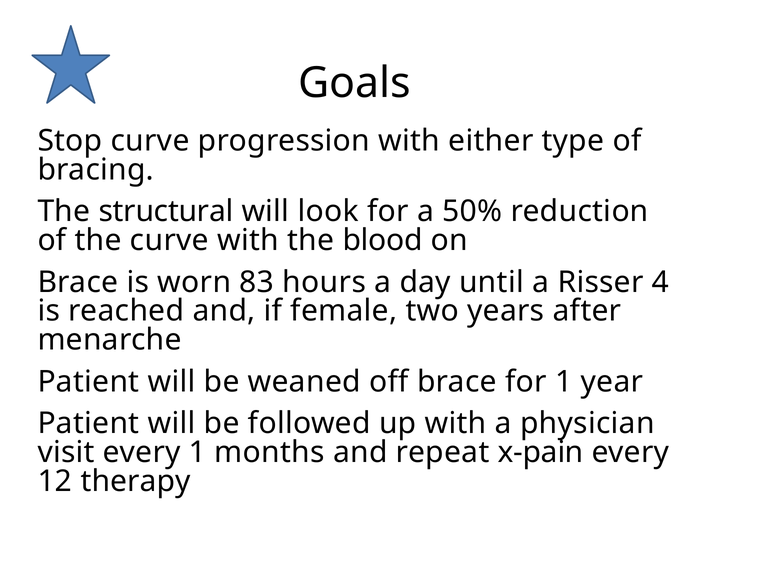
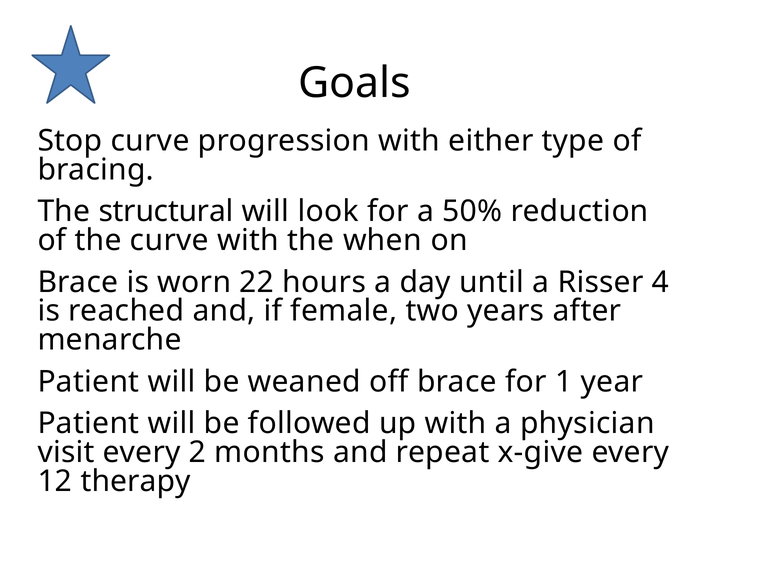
blood: blood -> when
83: 83 -> 22
every 1: 1 -> 2
x-pain: x-pain -> x-give
